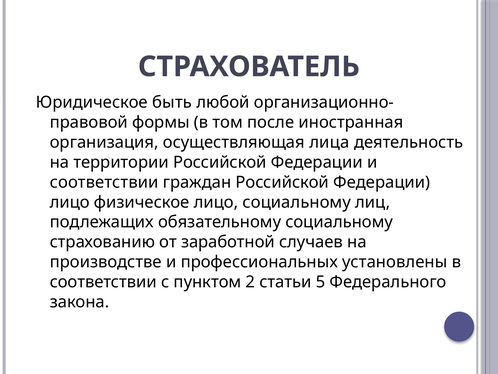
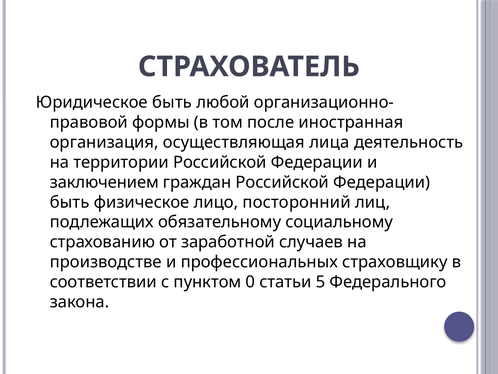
соответствии at (104, 182): соответствии -> заключением
лицо at (70, 202): лицо -> быть
лицо социальному: социальному -> посторонний
установлены: установлены -> страховщику
2: 2 -> 0
